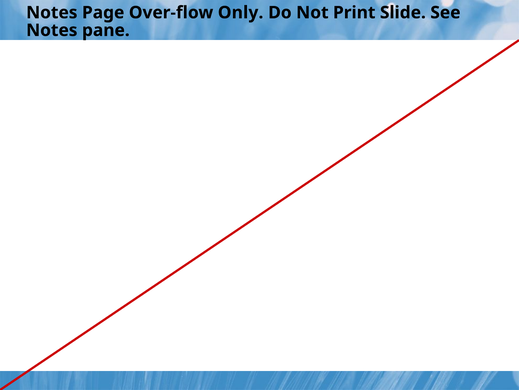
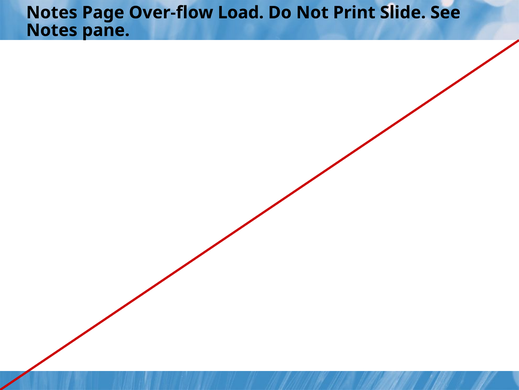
Only: Only -> Load
